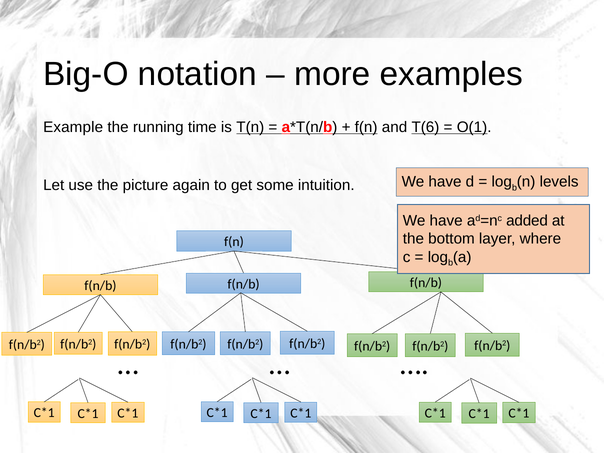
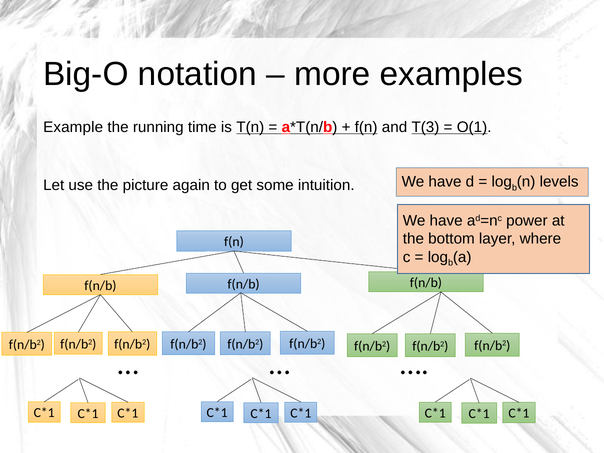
T(6: T(6 -> T(3
added: added -> power
